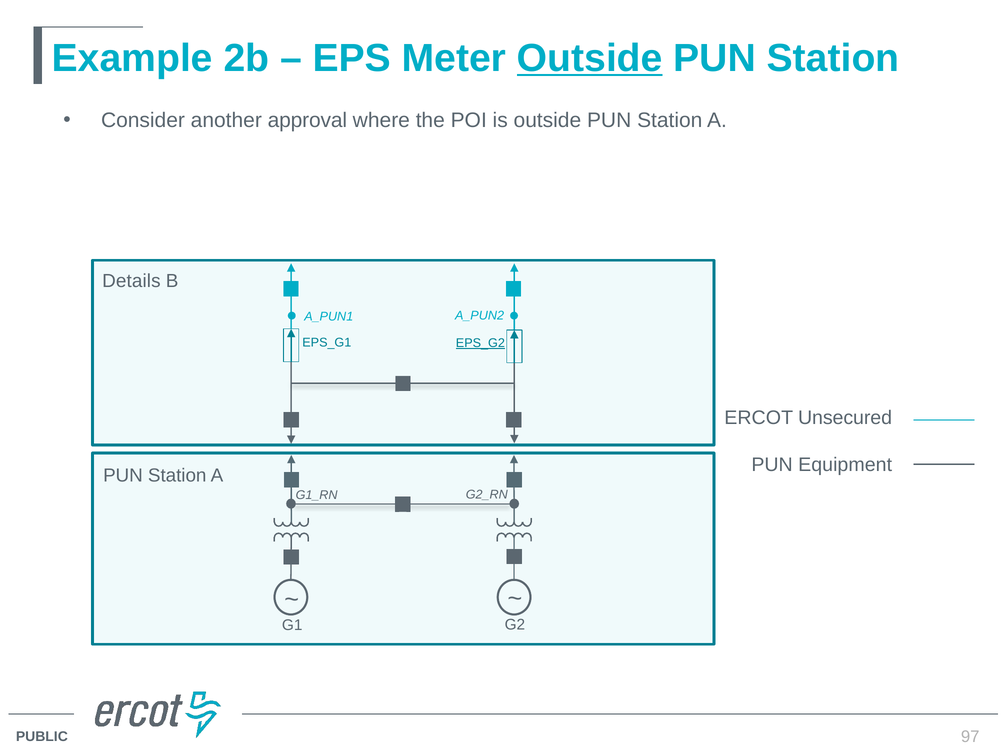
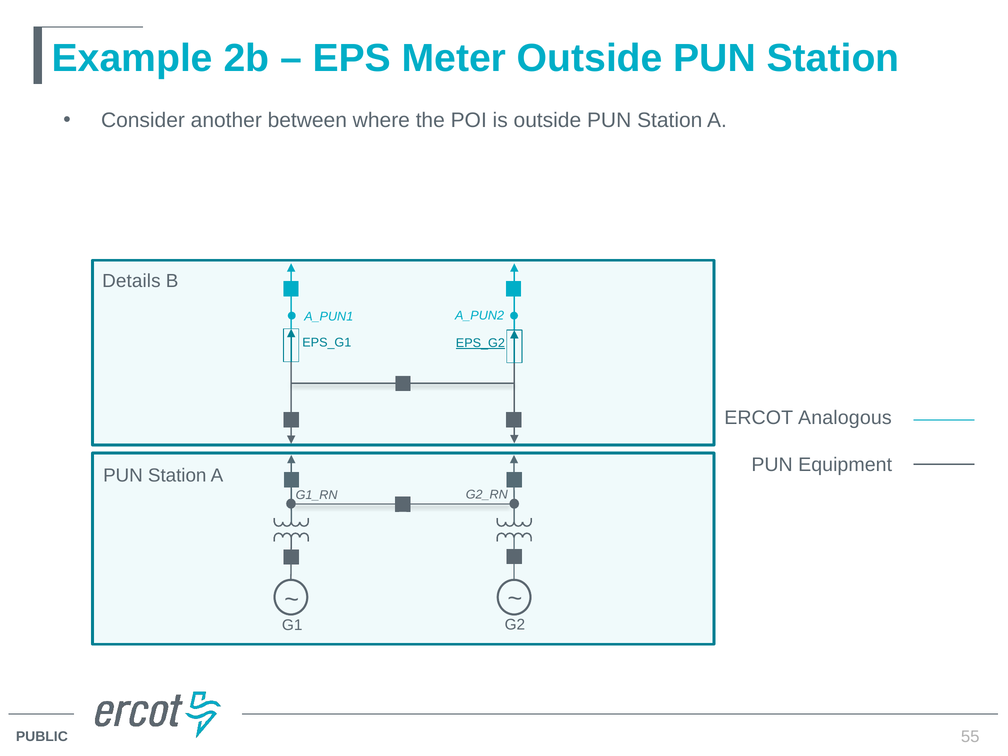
Outside at (590, 58) underline: present -> none
approval: approval -> between
Unsecured: Unsecured -> Analogous
97: 97 -> 55
